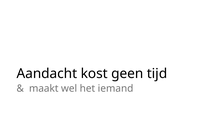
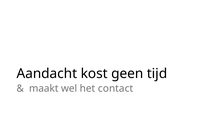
iemand: iemand -> contact
